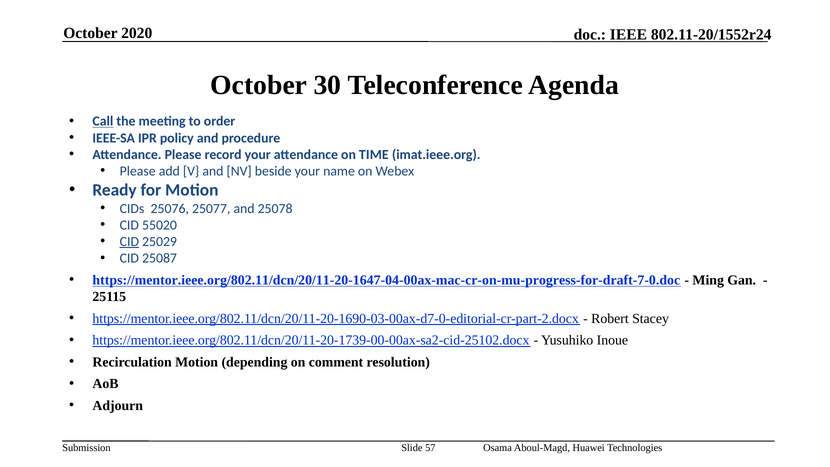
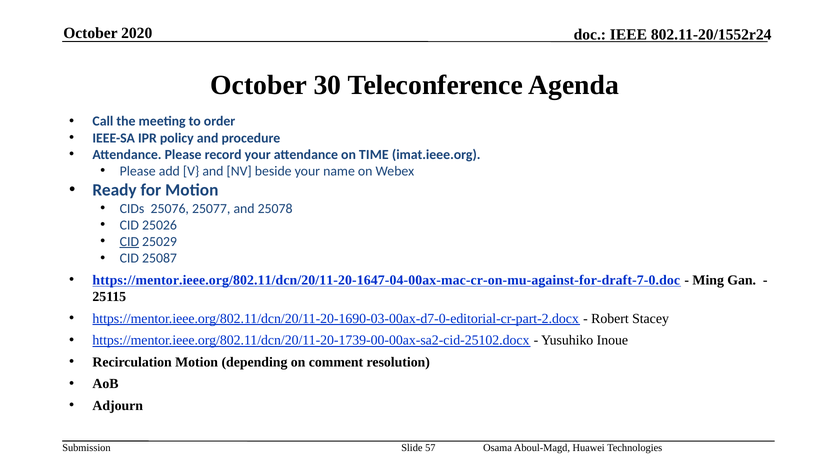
Call underline: present -> none
55020: 55020 -> 25026
https://mentor.ieee.org/802.11/dcn/20/11-20-1647-04-00ax-mac-cr-on-mu-progress-for-draft-7-0.doc: https://mentor.ieee.org/802.11/dcn/20/11-20-1647-04-00ax-mac-cr-on-mu-progress-for-draft-7-0.doc -> https://mentor.ieee.org/802.11/dcn/20/11-20-1647-04-00ax-mac-cr-on-mu-against-for-draft-7-0.doc
